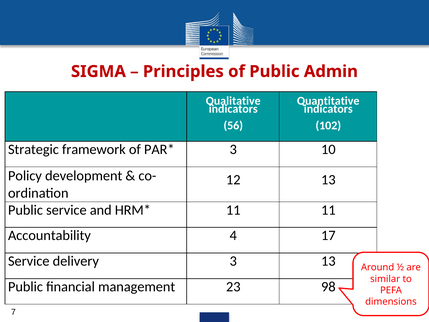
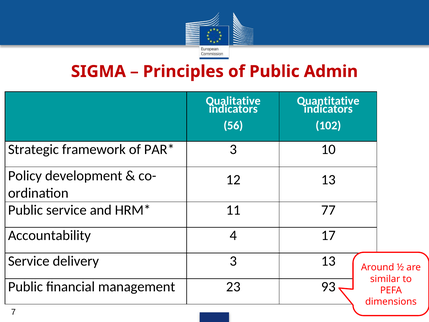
11 11: 11 -> 77
98: 98 -> 93
